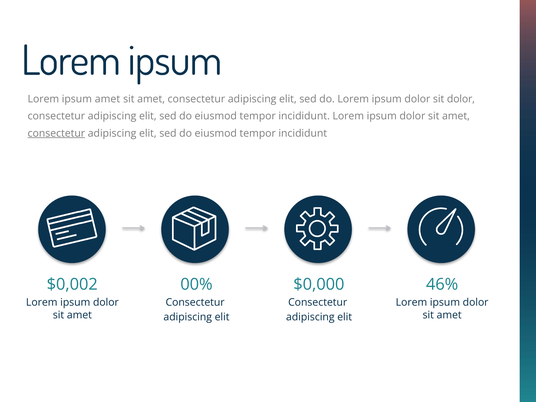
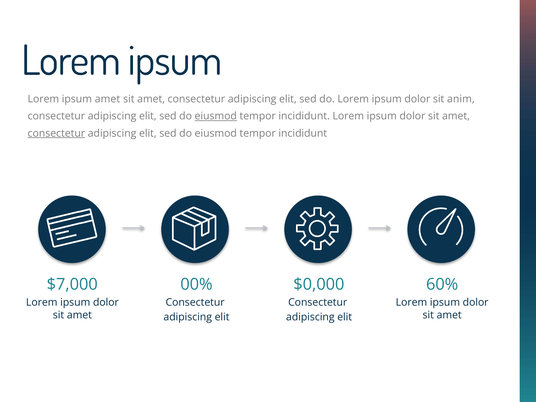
sit dolor: dolor -> anim
eiusmod at (216, 116) underline: none -> present
$0,002: $0,002 -> $7,000
46%: 46% -> 60%
